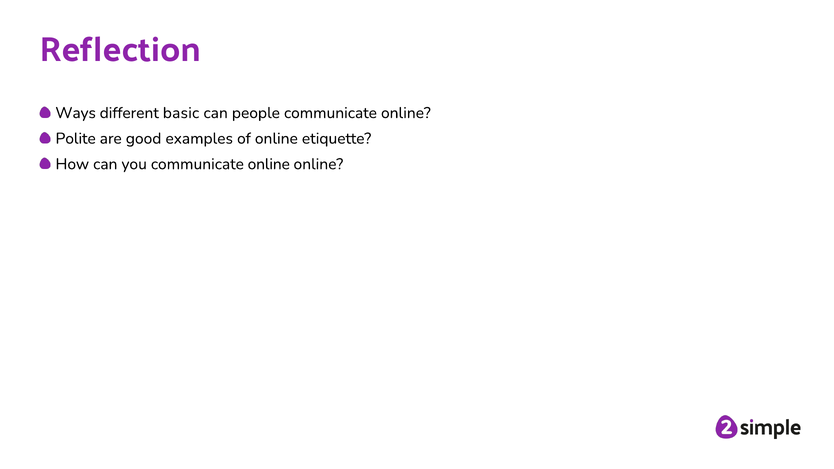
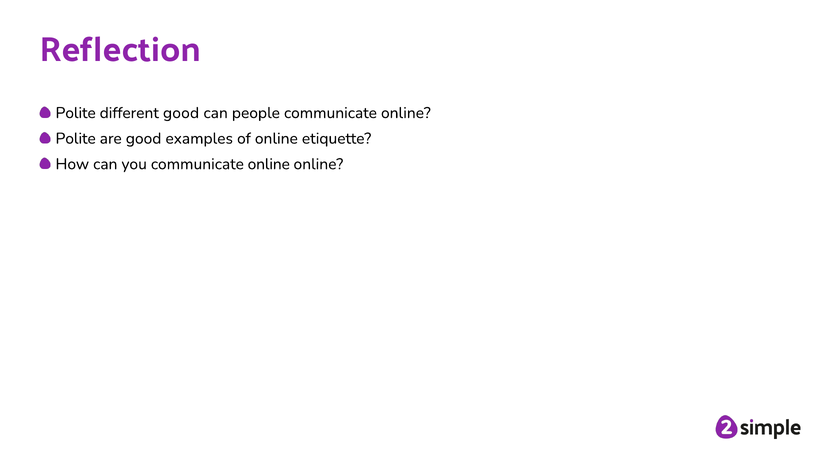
Ways at (76, 113): Ways -> Polite
different basic: basic -> good
